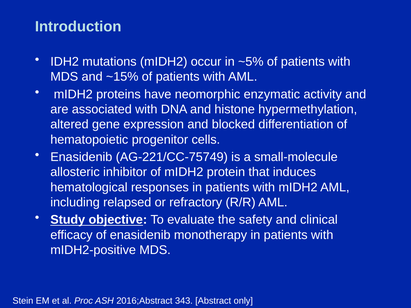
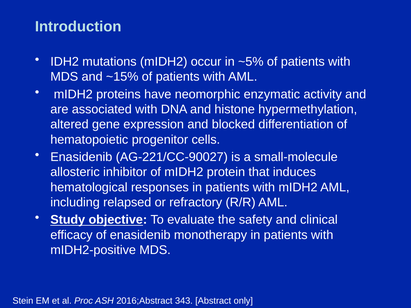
AG-221/CC-75749: AG-221/CC-75749 -> AG-221/CC-90027
